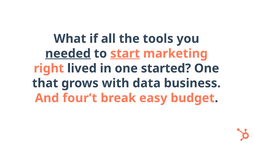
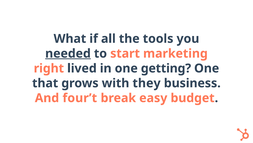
start underline: present -> none
started: started -> getting
data: data -> they
